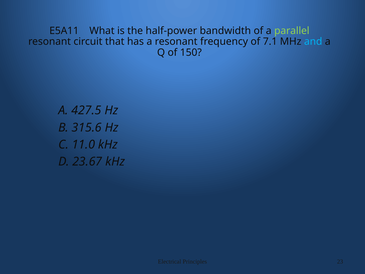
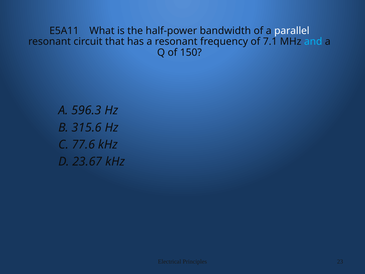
parallel colour: light green -> white
427.5: 427.5 -> 596.3
11.0: 11.0 -> 77.6
